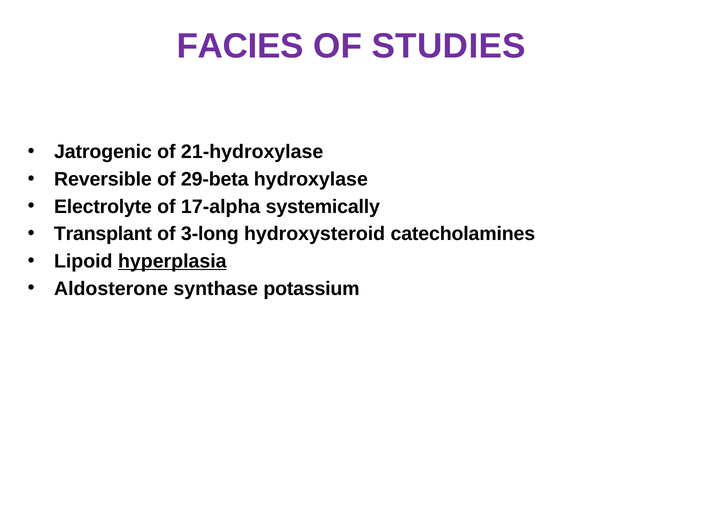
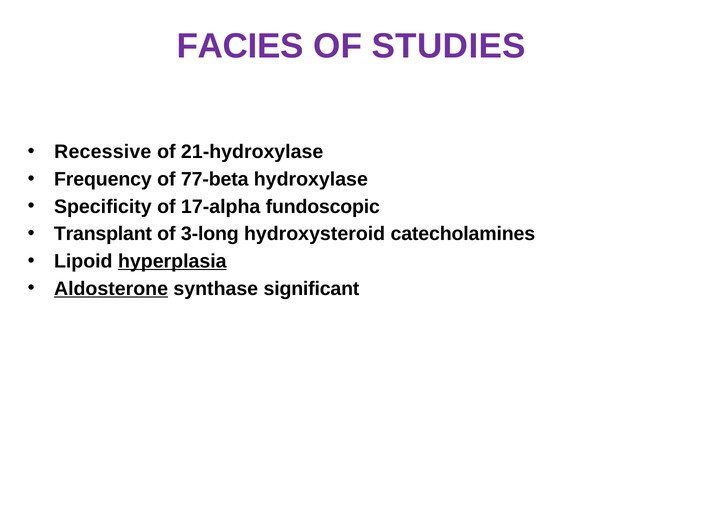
Jatrogenic: Jatrogenic -> Recessive
Reversible: Reversible -> Frequency
29-beta: 29-beta -> 77-beta
Electrolyte: Electrolyte -> Specificity
systemically: systemically -> fundoscopic
Aldosterone underline: none -> present
potassium: potassium -> significant
